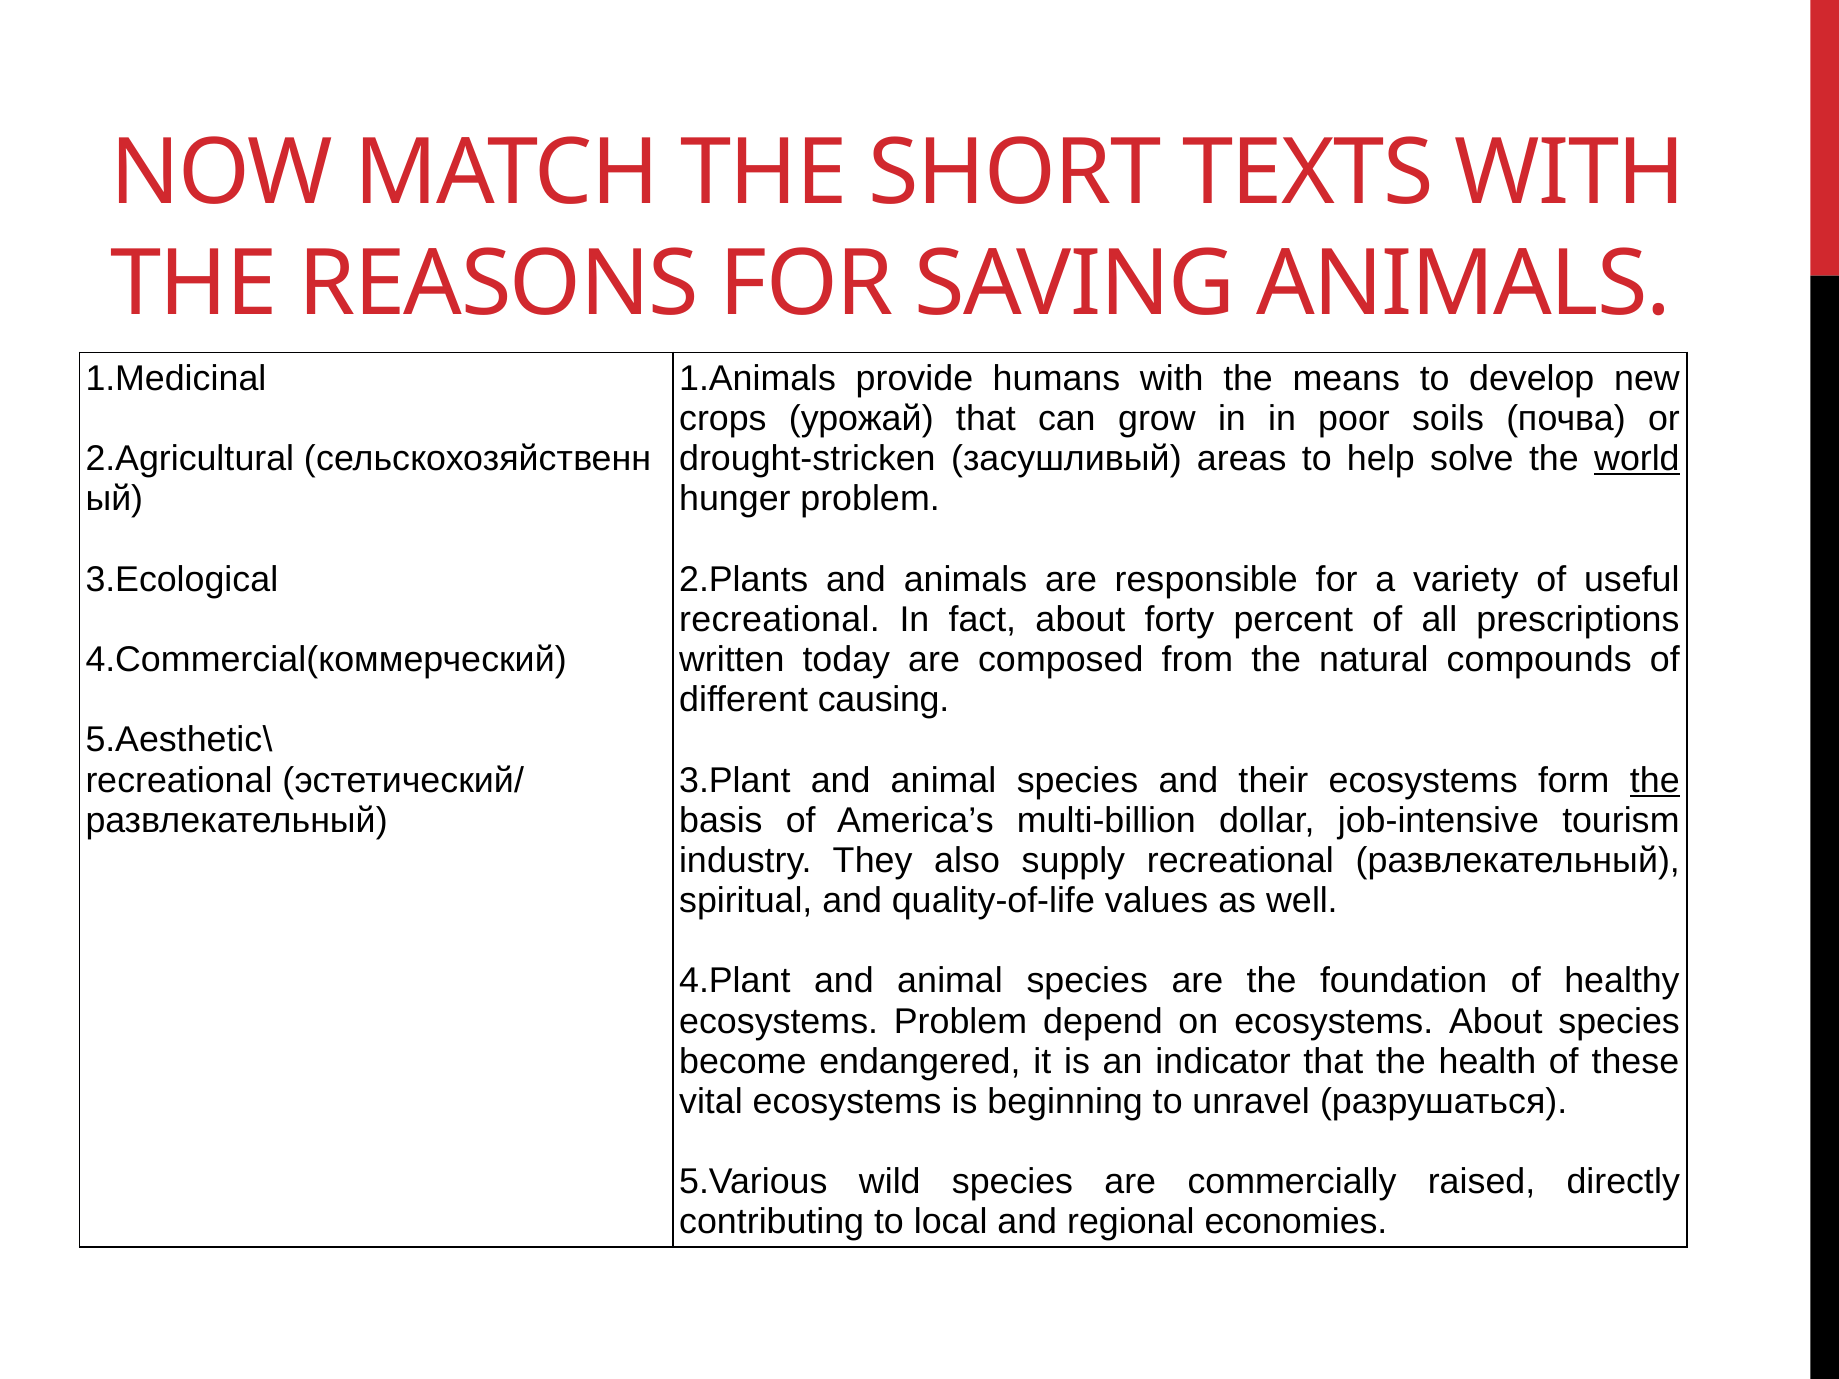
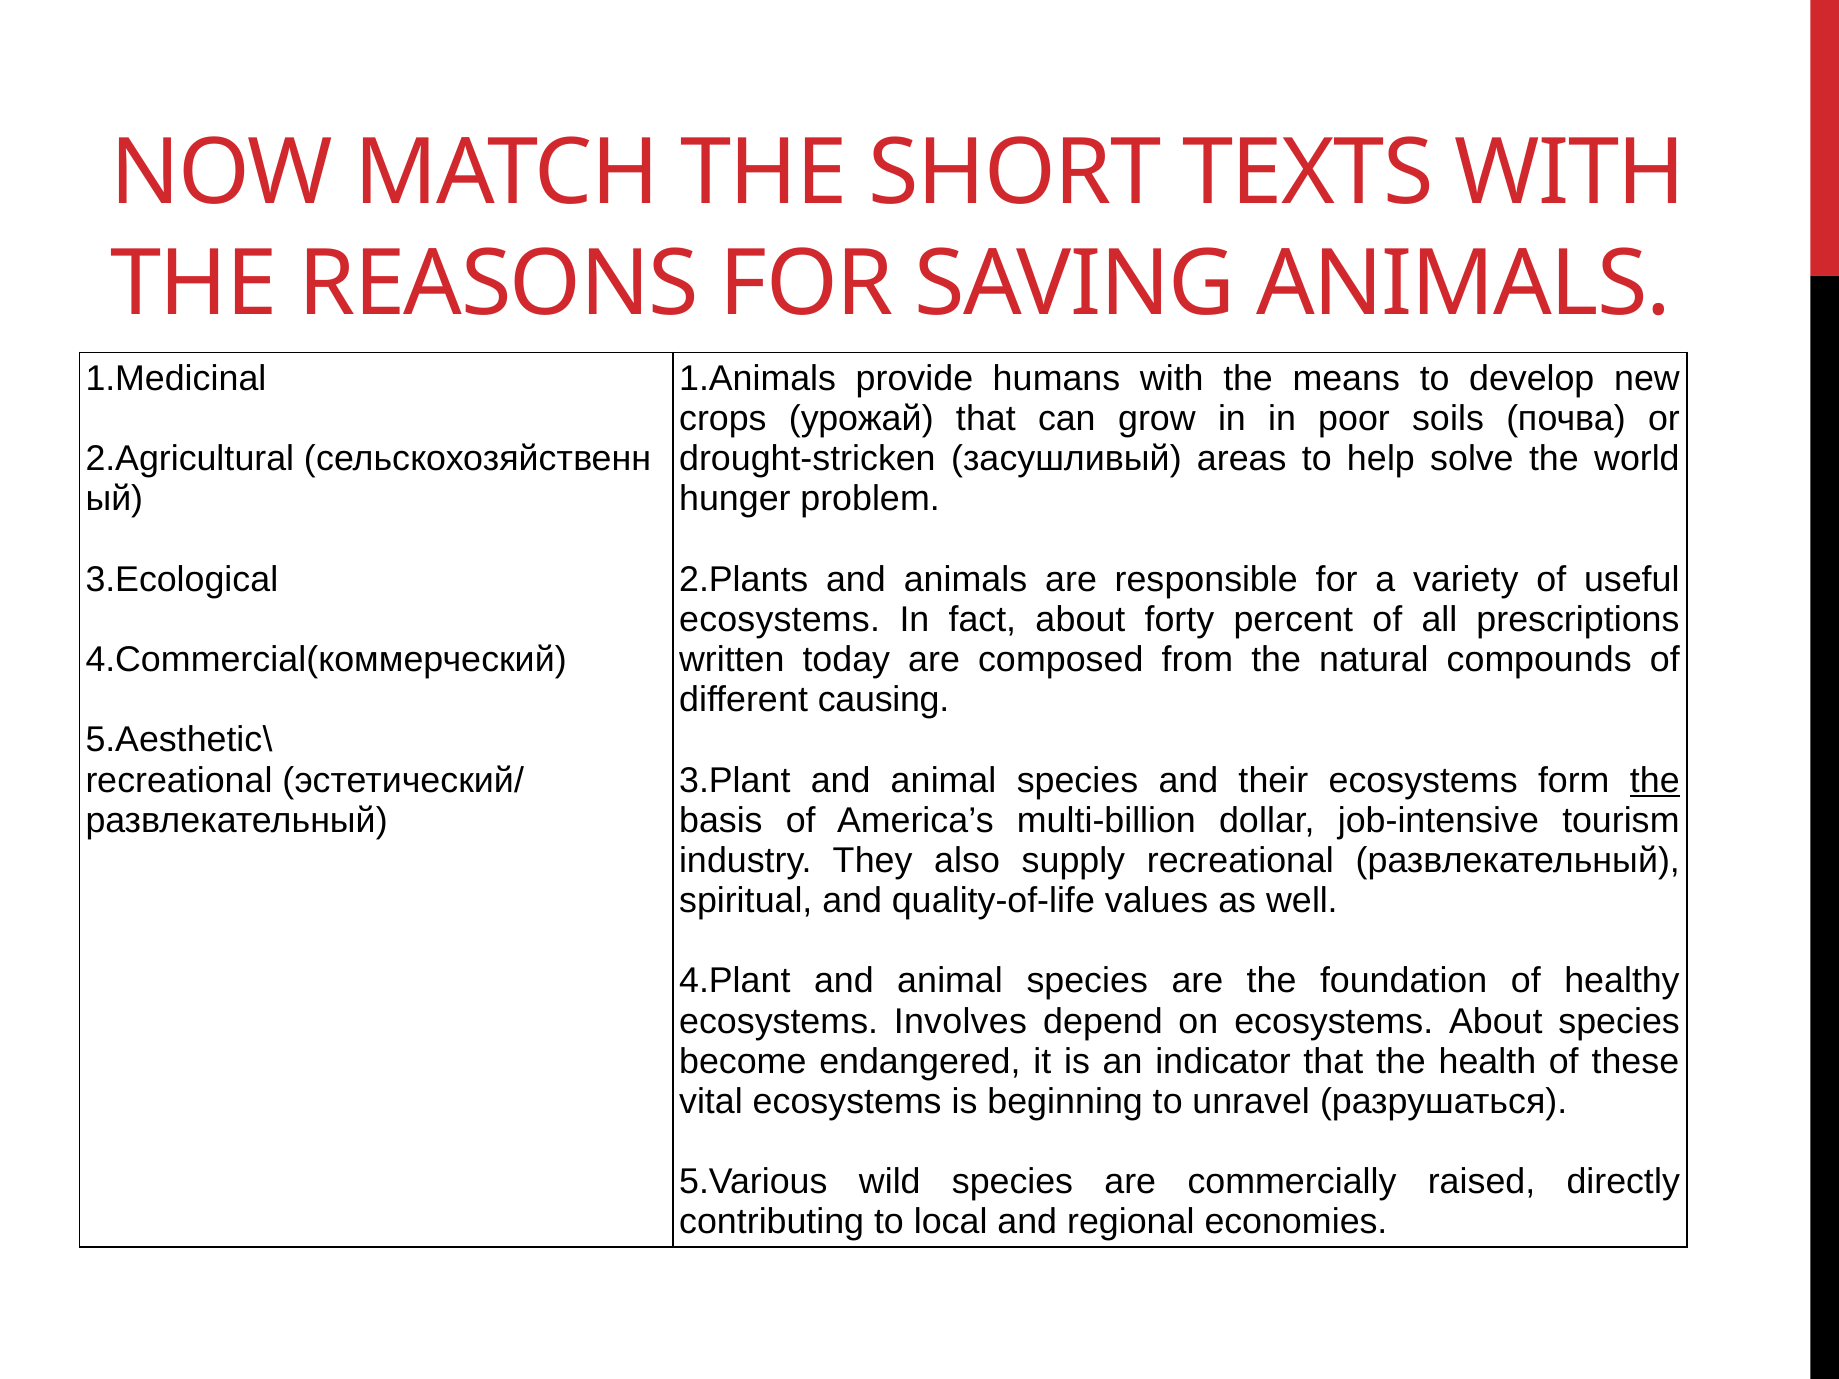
world underline: present -> none
recreational at (780, 620): recreational -> ecosystems
ecosystems Problem: Problem -> Involves
